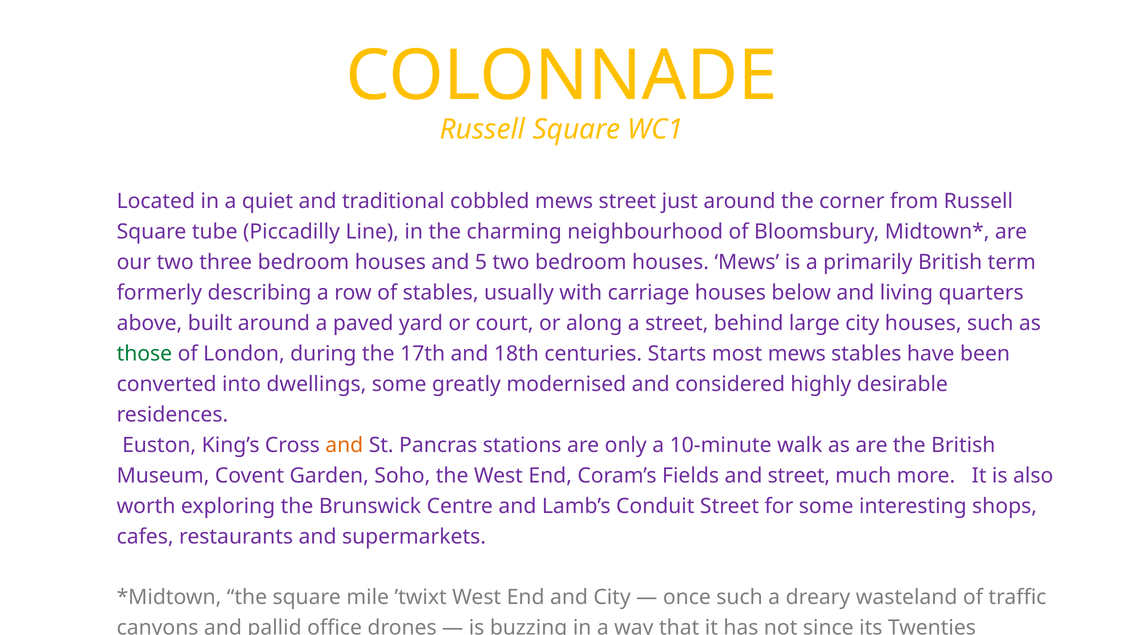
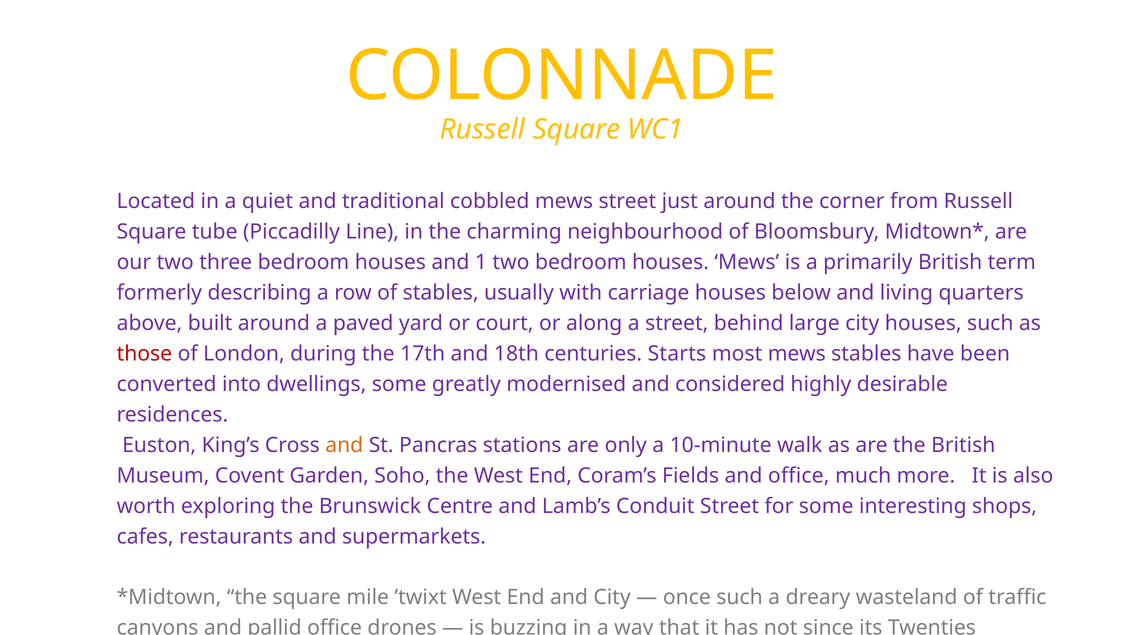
5: 5 -> 1
those colour: green -> red
and street: street -> office
